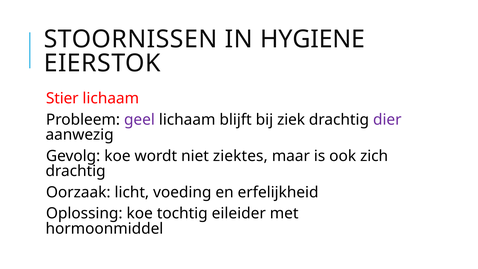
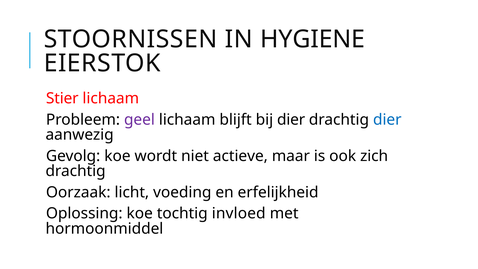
bij ziek: ziek -> dier
dier at (387, 120) colour: purple -> blue
ziektes: ziektes -> actieve
eileider: eileider -> invloed
